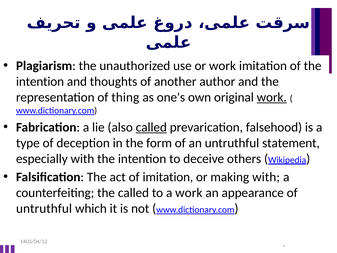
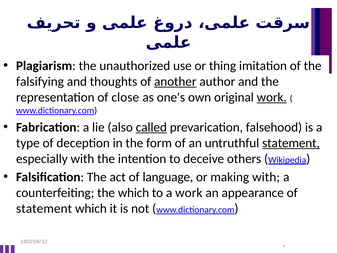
or work: work -> thing
intention at (40, 81): intention -> falsifying
another underline: none -> present
thing: thing -> close
statement at (291, 143) underline: none -> present
of imitation: imitation -> language
the called: called -> which
untruthful at (44, 208): untruthful -> statement
